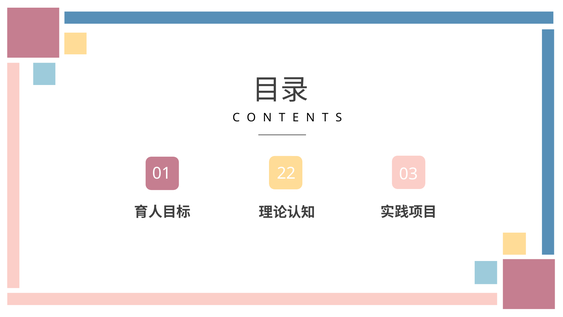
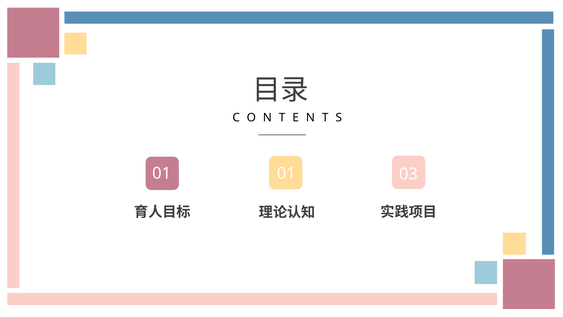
01 22: 22 -> 01
